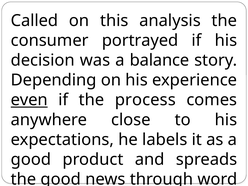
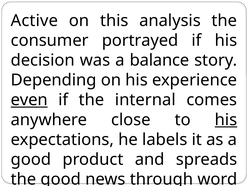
Called: Called -> Active
process: process -> internal
his at (226, 120) underline: none -> present
